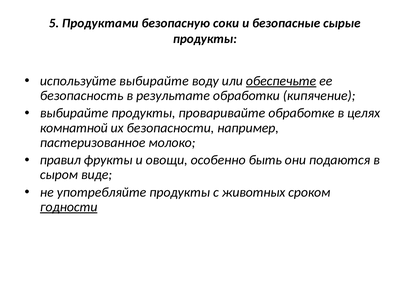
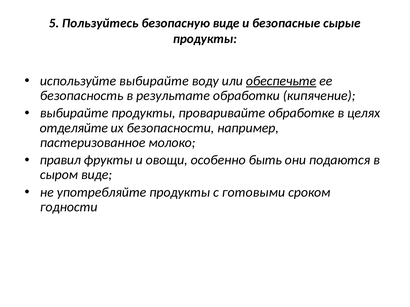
Продуктами: Продуктами -> Пользуйтесь
безопасную соки: соки -> виде
комнатной: комнатной -> отделяйте
животных: животных -> готовыми
годности underline: present -> none
